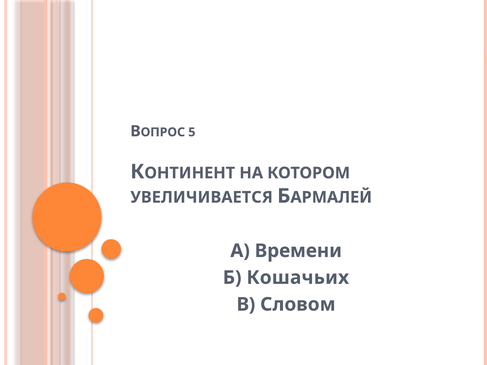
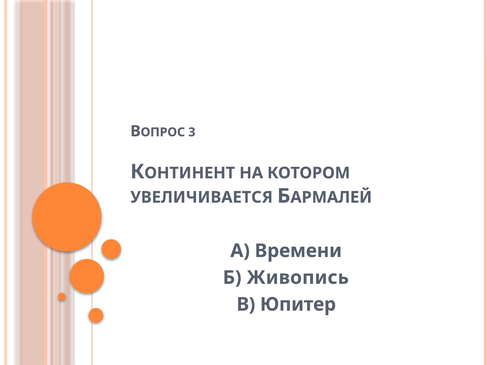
5: 5 -> 3
Кошачьих: Кошачьих -> Живопись
Словом: Словом -> Юпитер
